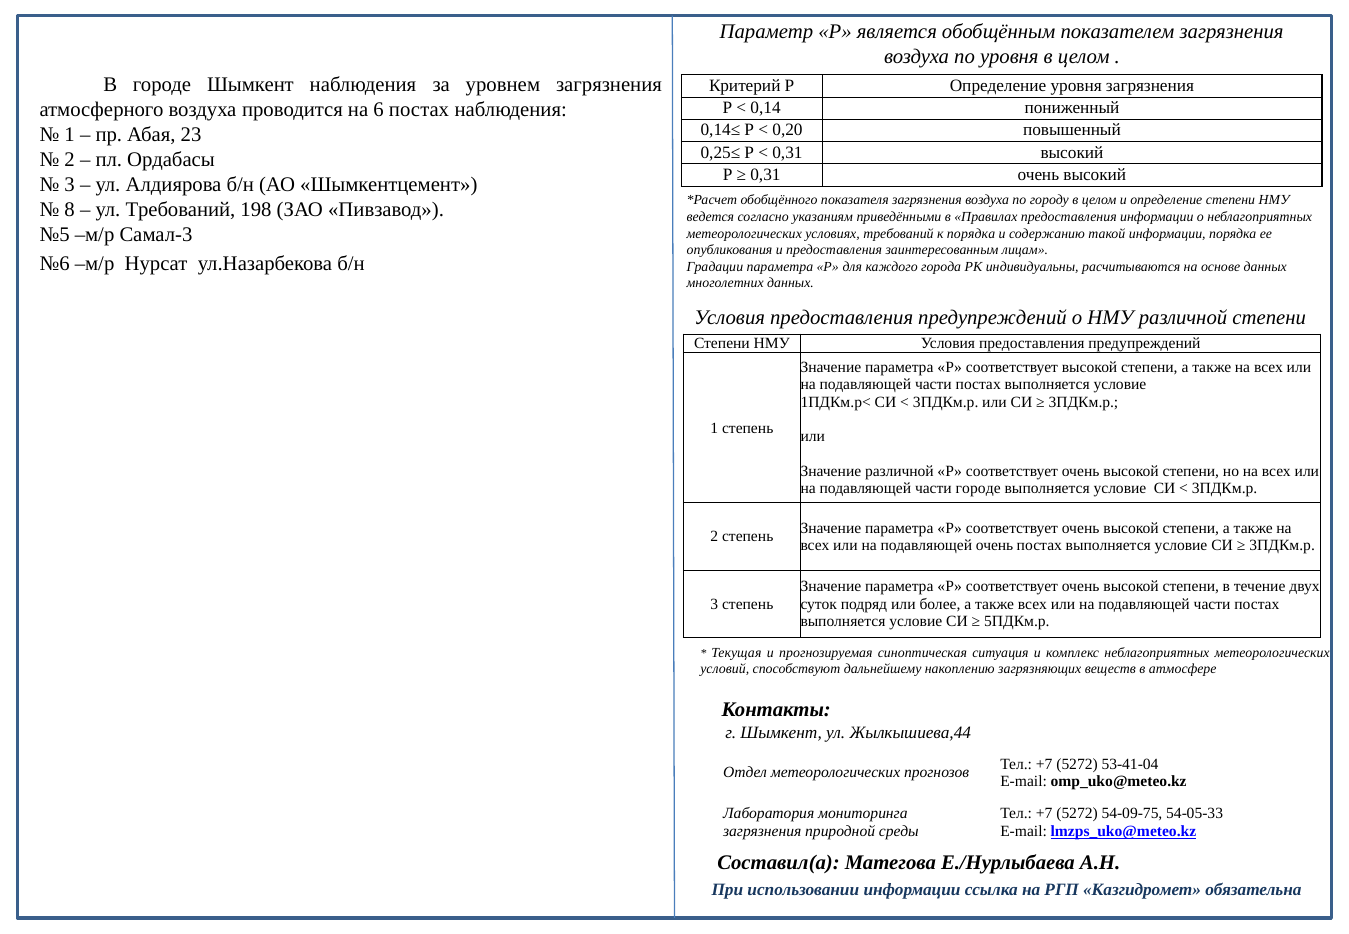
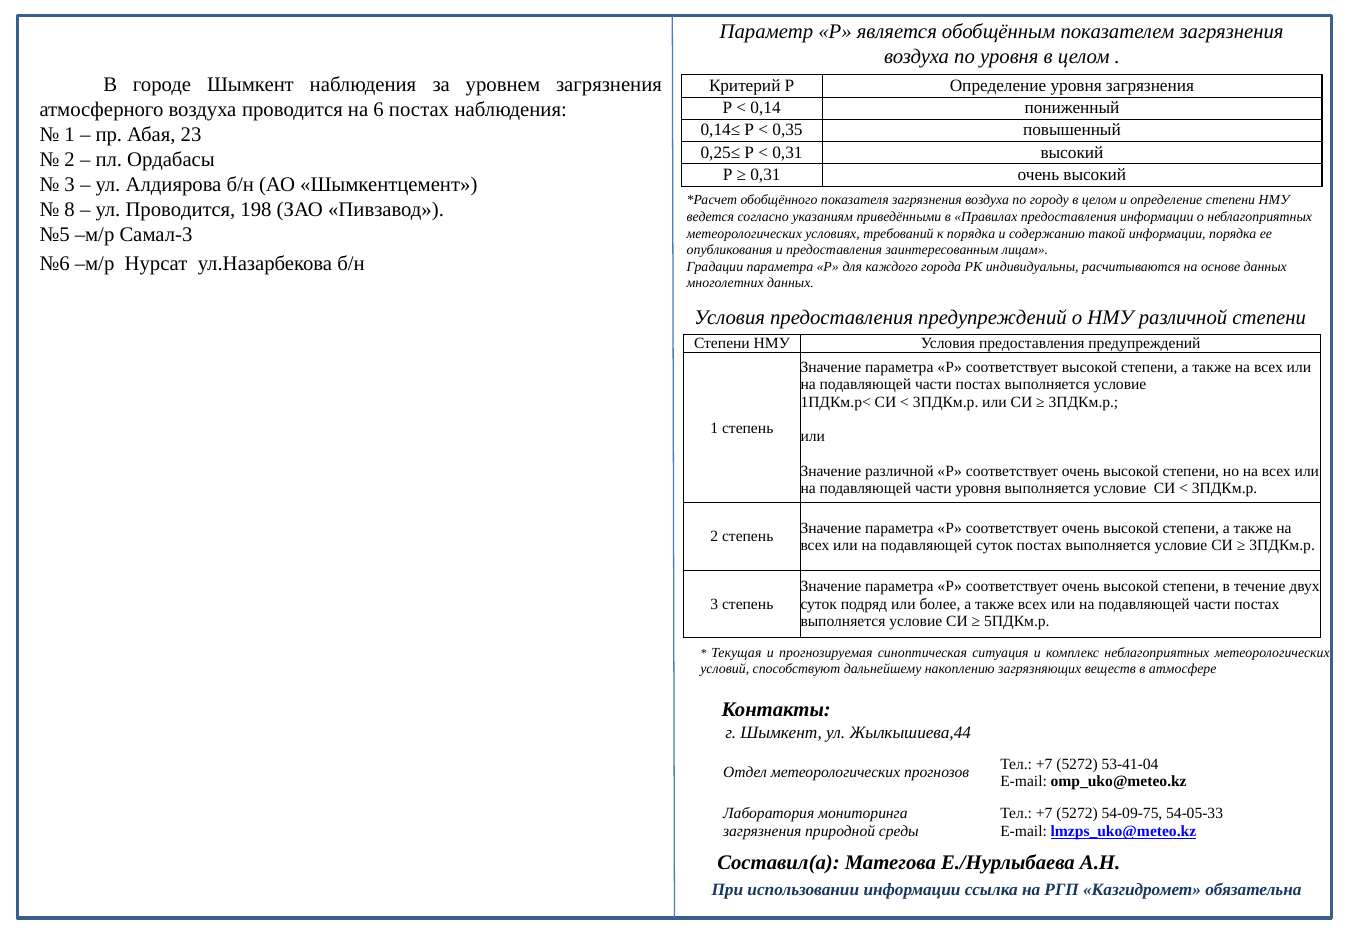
0,20: 0,20 -> 0,35
ул Требований: Требований -> Проводится
части городе: городе -> уровня
подавляющей очень: очень -> суток
